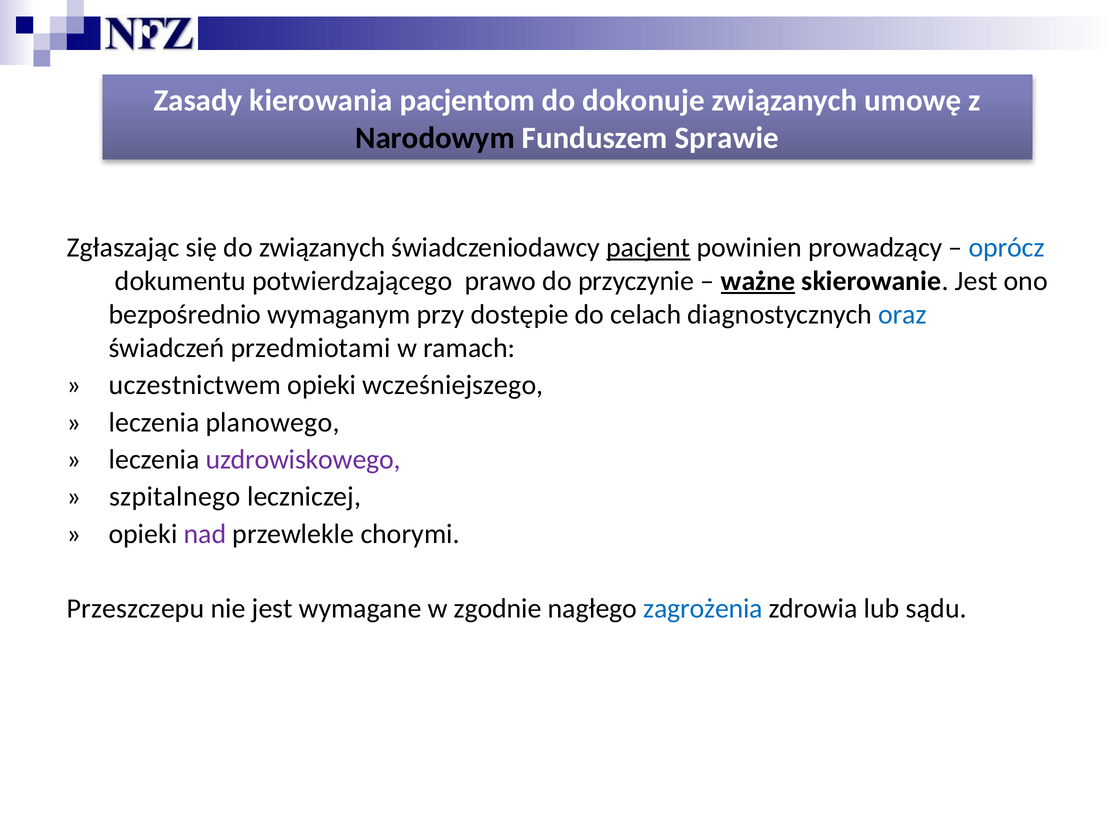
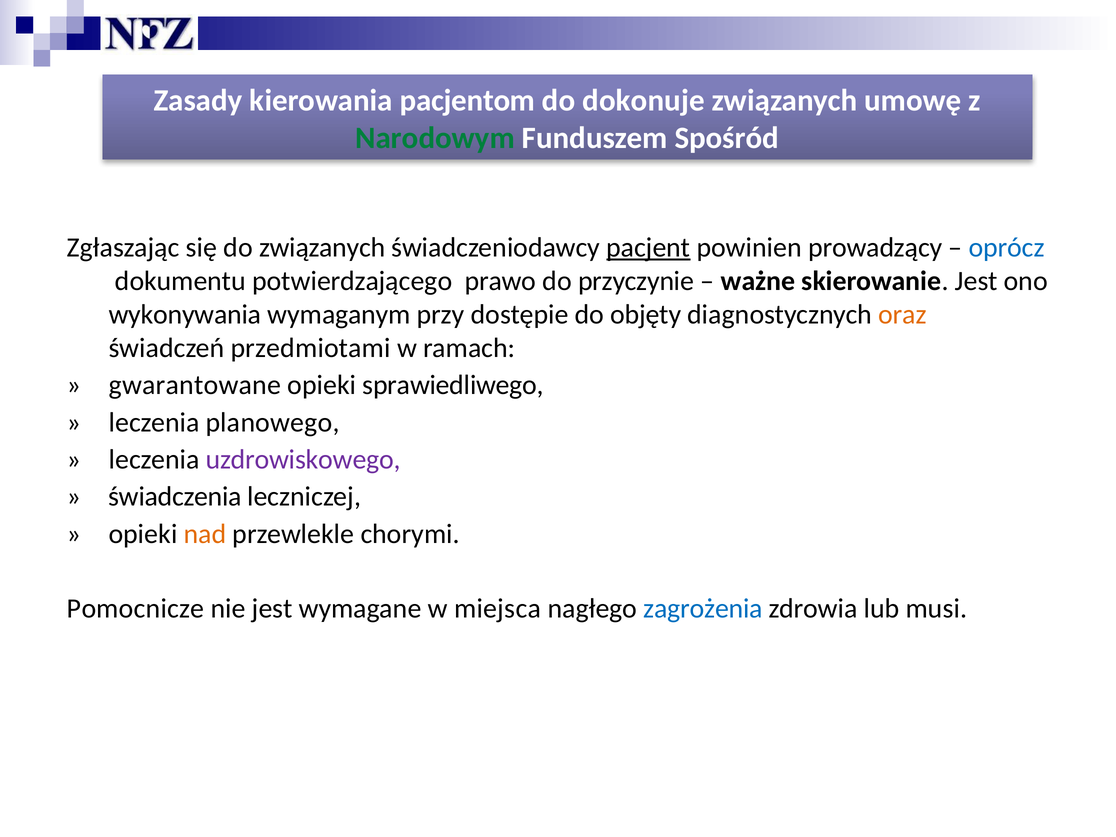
Narodowym colour: black -> green
Sprawie: Sprawie -> Spośród
ważne underline: present -> none
bezpośrednio: bezpośrednio -> wykonywania
celach: celach -> objęty
oraz colour: blue -> orange
uczestnictwem: uczestnictwem -> gwarantowane
wcześniejszego: wcześniejszego -> sprawiedliwego
szpitalnego: szpitalnego -> świadczenia
nad colour: purple -> orange
Przeszczepu: Przeszczepu -> Pomocnicze
zgodnie: zgodnie -> miejsca
sądu: sądu -> musi
